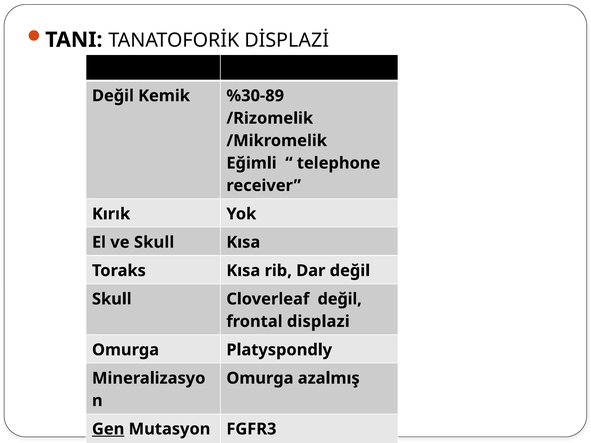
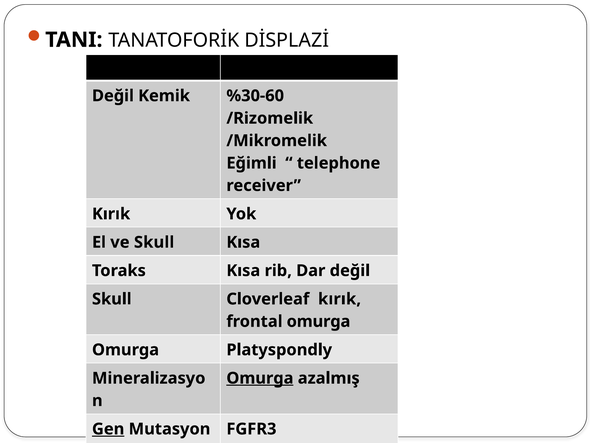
%30-89: %30-89 -> %30-60
Cloverleaf değil: değil -> kırık
frontal displazi: displazi -> omurga
Omurga at (260, 378) underline: none -> present
